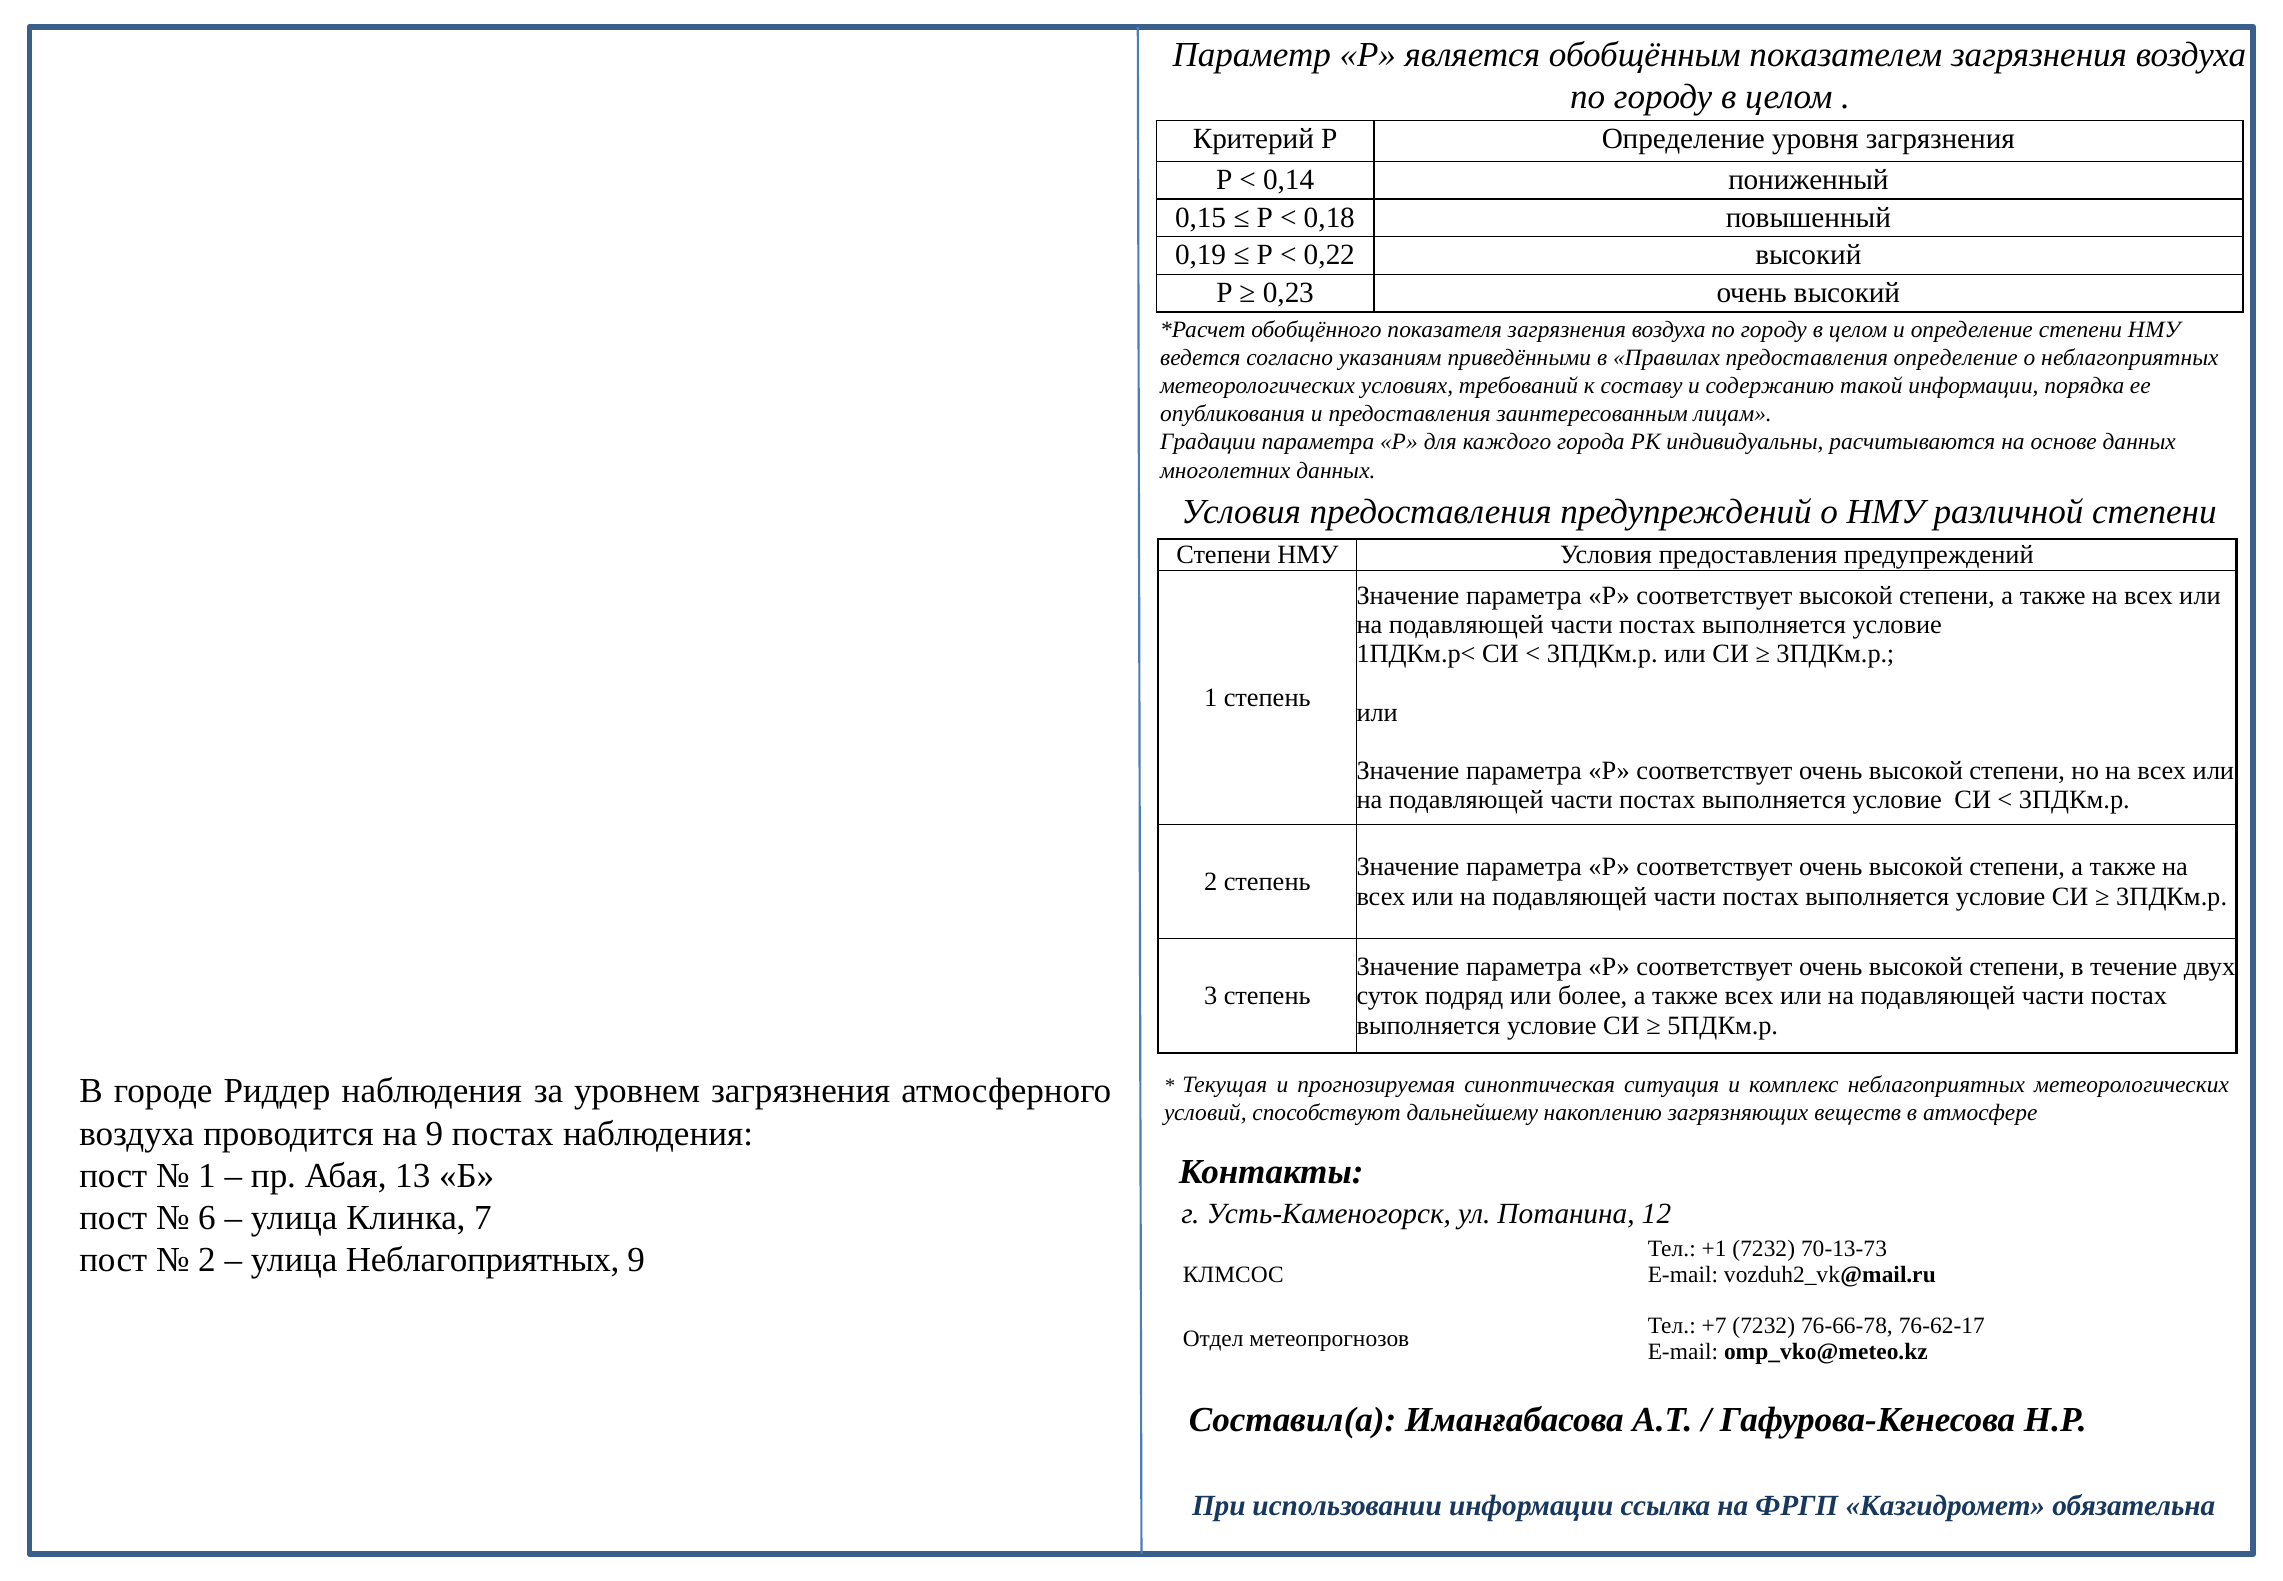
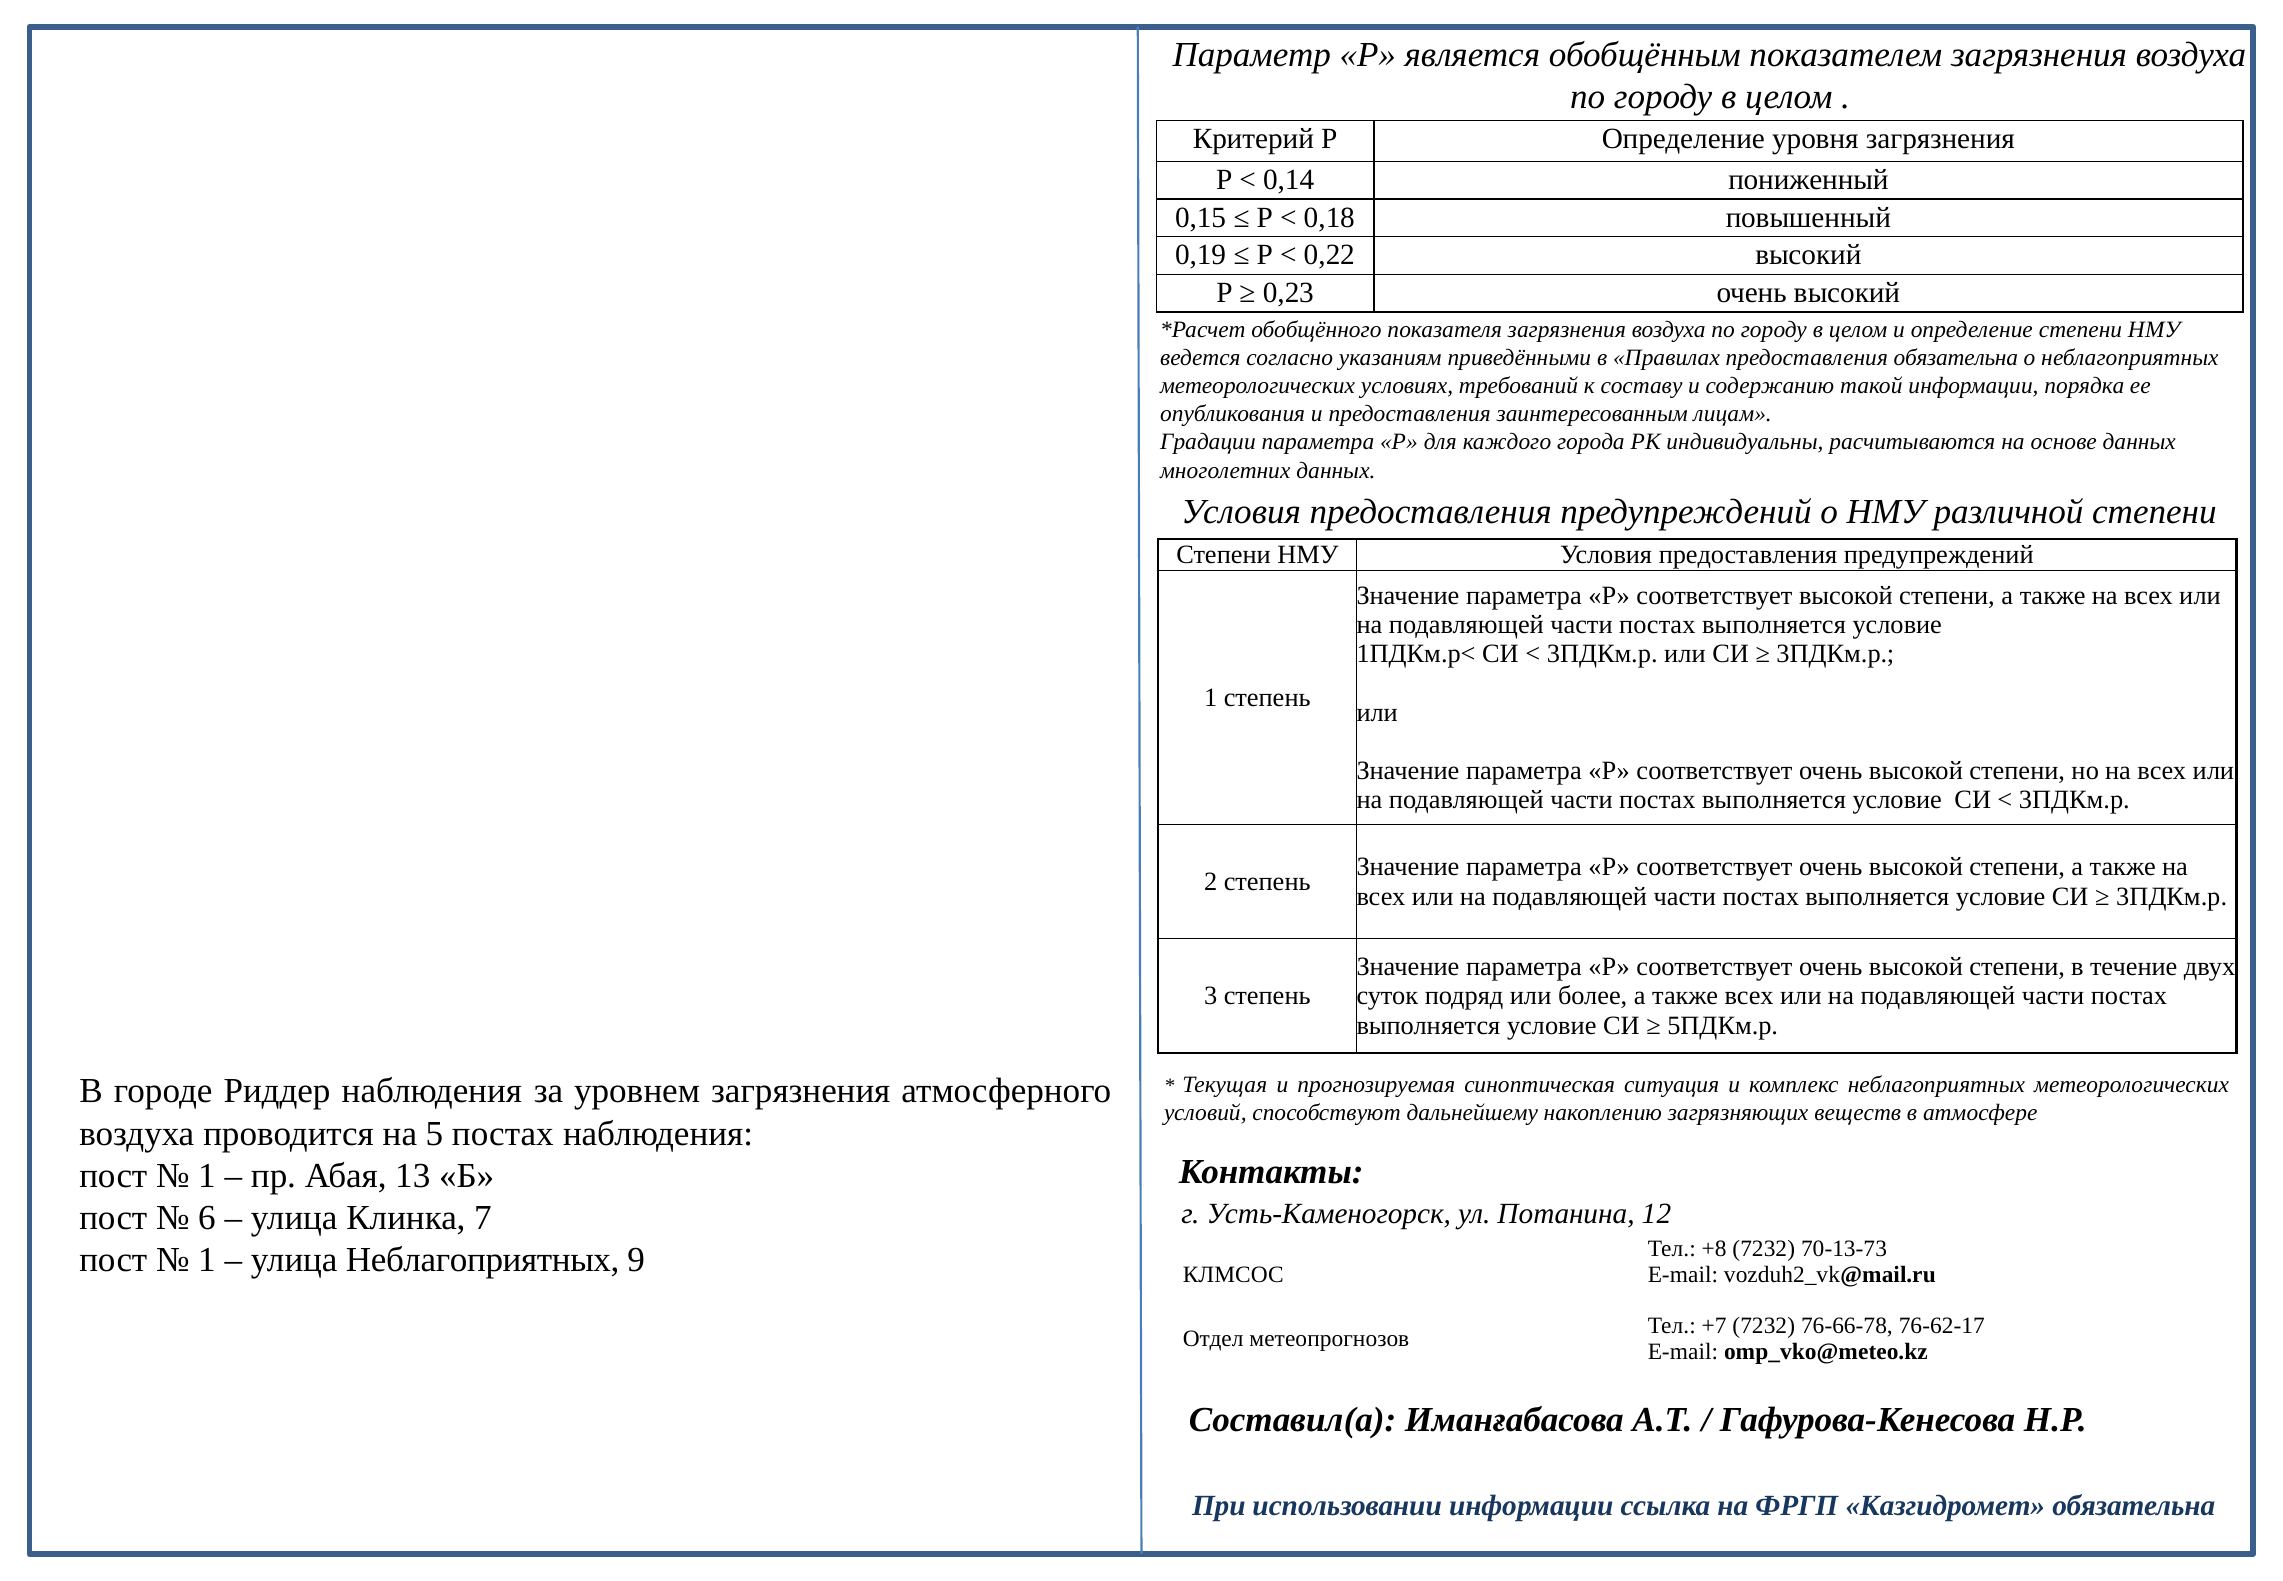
предоставления определение: определение -> обязательна
на 9: 9 -> 5
+1: +1 -> +8
2 at (207, 1260): 2 -> 1
